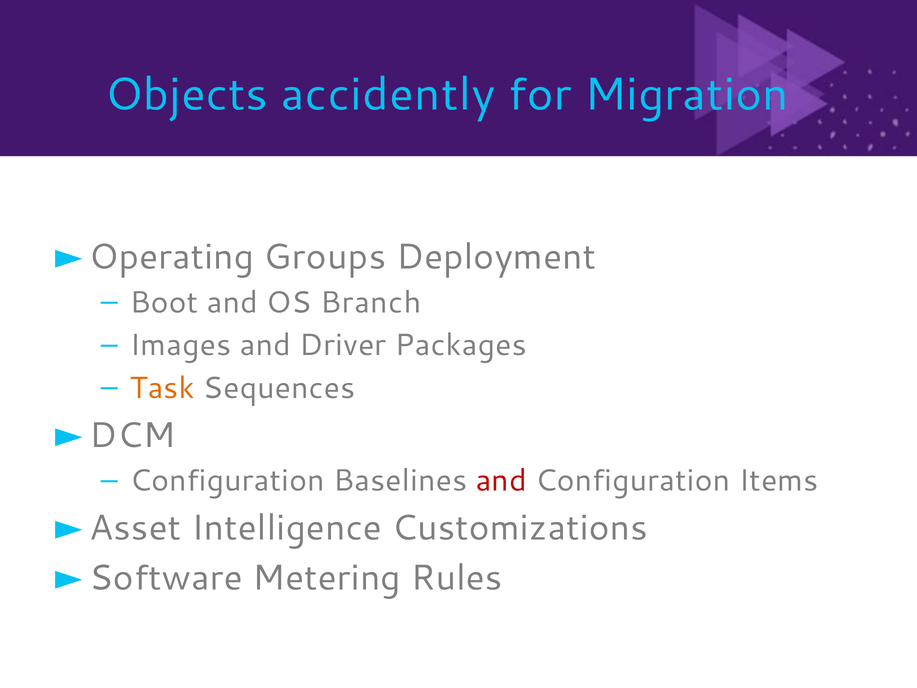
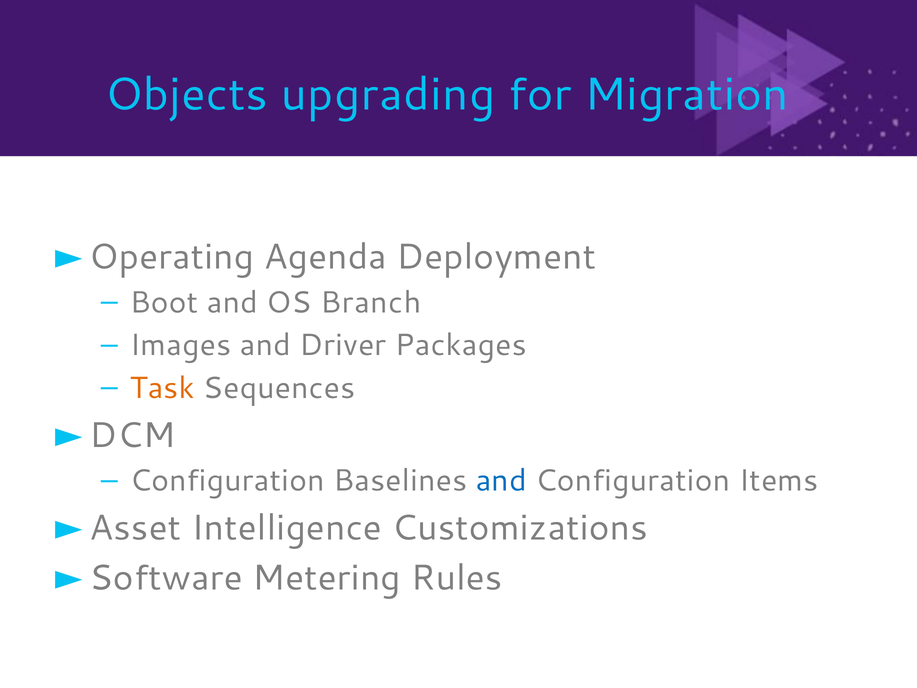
accidently: accidently -> upgrading
Groups: Groups -> Agenda
and at (501, 481) colour: red -> blue
